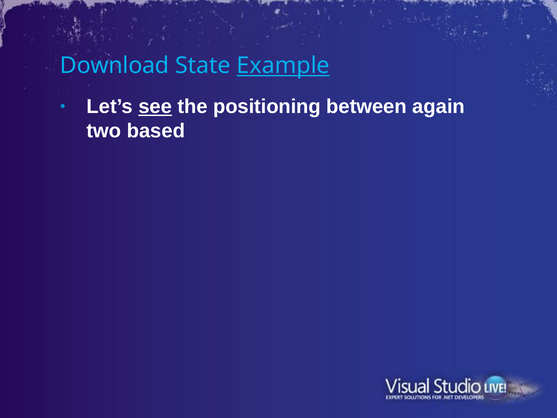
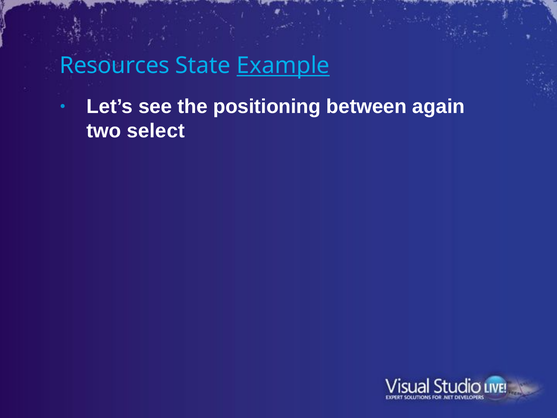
Download: Download -> Resources
see underline: present -> none
based: based -> select
